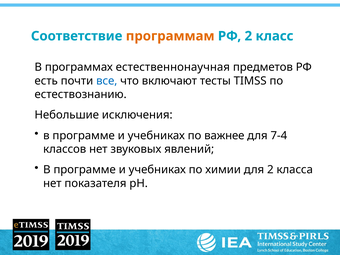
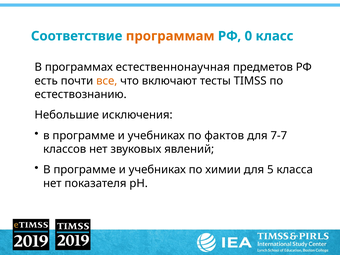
РФ 2: 2 -> 0
все colour: blue -> orange
важнее: важнее -> фактов
7-4: 7-4 -> 7-7
для 2: 2 -> 5
